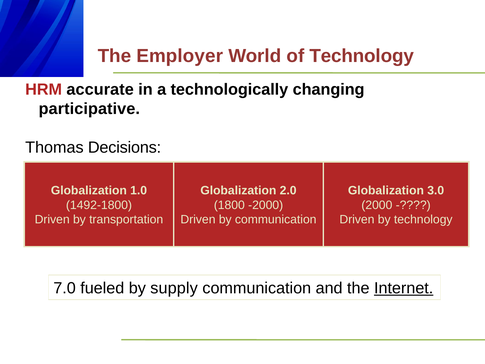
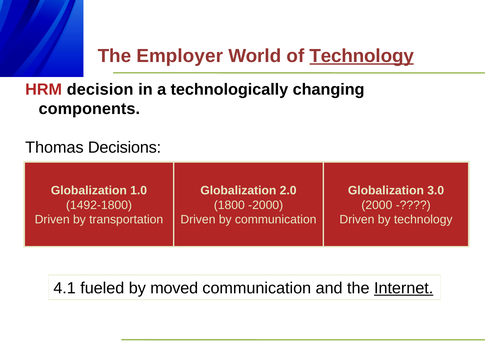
Technology at (362, 56) underline: none -> present
accurate: accurate -> decision
participative: participative -> components
7.0: 7.0 -> 4.1
supply: supply -> moved
